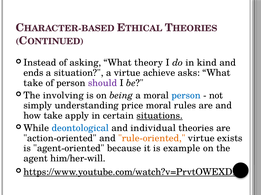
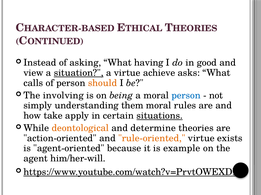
theory: theory -> having
kind: kind -> good
ends: ends -> view
situation underline: none -> present
take at (33, 83): take -> calls
should colour: purple -> orange
price: price -> them
deontological colour: blue -> orange
individual: individual -> determine
